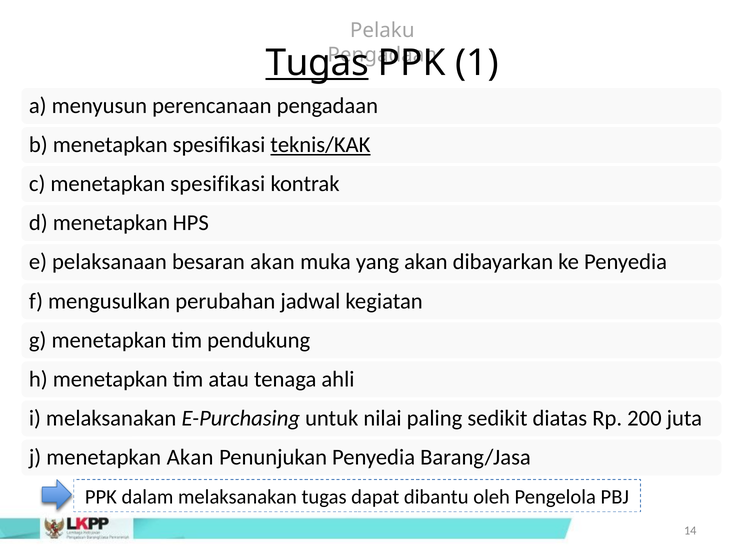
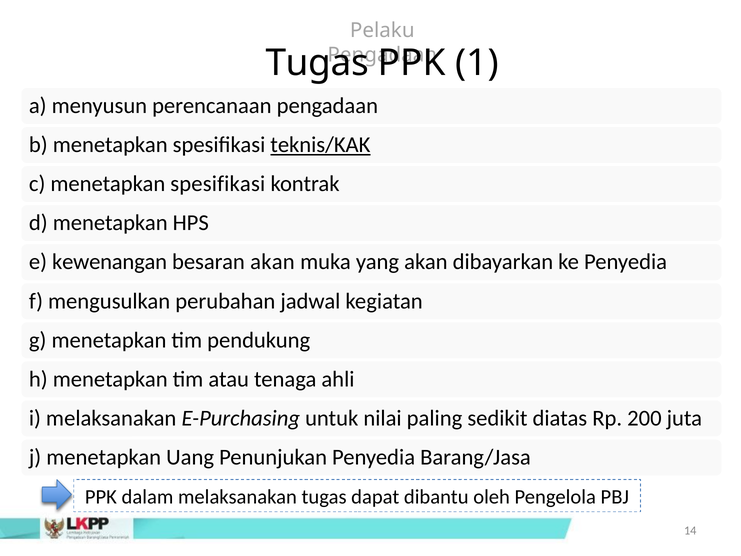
Tugas at (317, 63) underline: present -> none
pelaksanaan: pelaksanaan -> kewenangan
menetapkan Akan: Akan -> Uang
